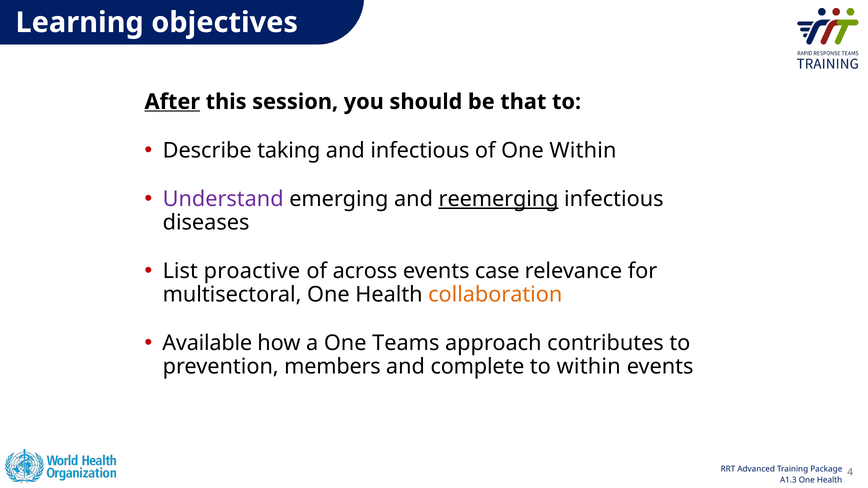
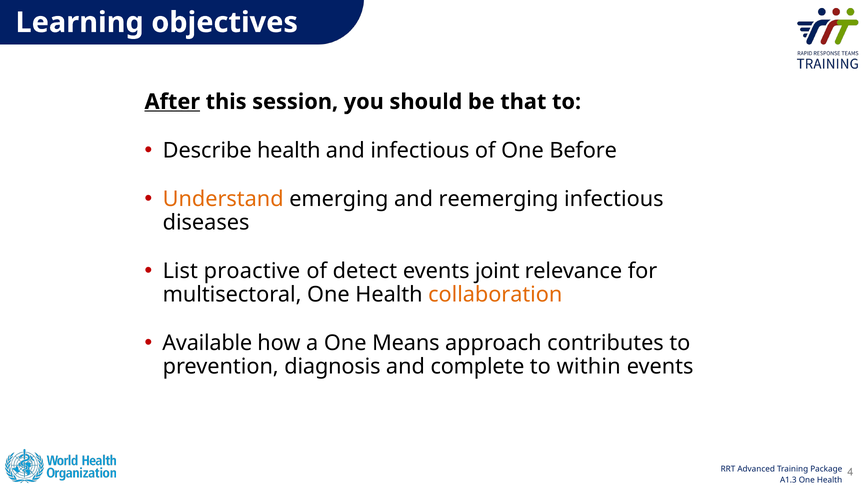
Describe taking: taking -> health
One Within: Within -> Before
Understand colour: purple -> orange
reemerging underline: present -> none
across: across -> detect
case: case -> joint
Teams: Teams -> Means
members: members -> diagnosis
